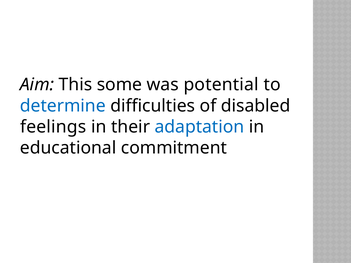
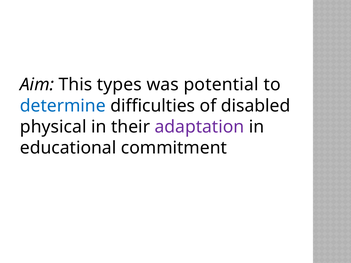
some: some -> types
feelings: feelings -> physical
adaptation colour: blue -> purple
